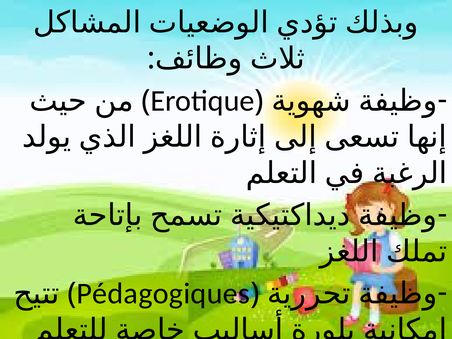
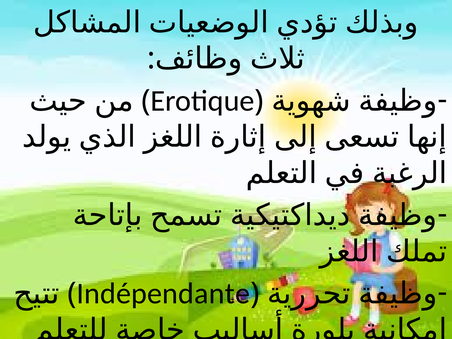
Pédagogiques: Pédagogiques -> Indépendante
